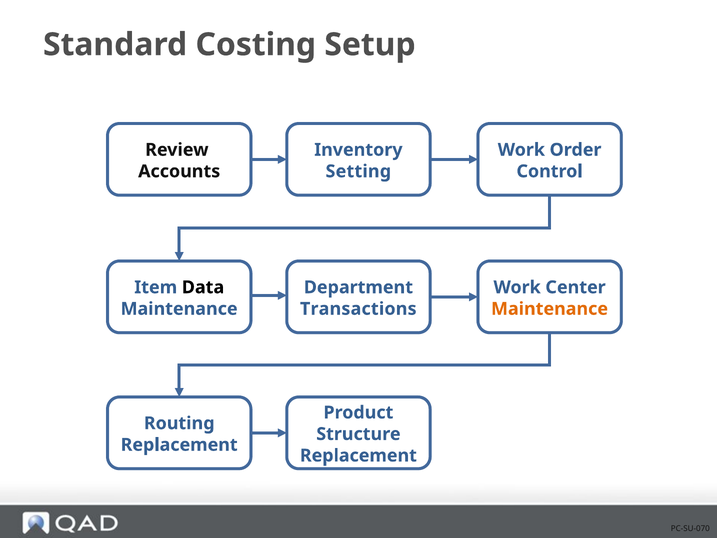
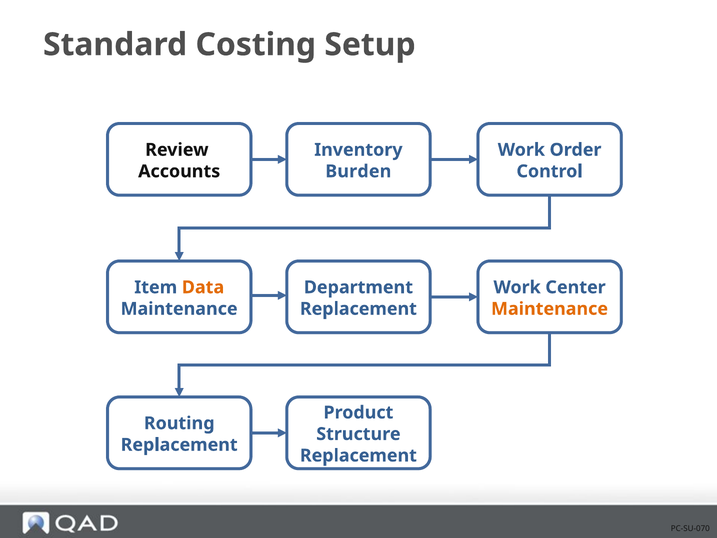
Setting: Setting -> Burden
Data colour: black -> orange
Transactions at (358, 309): Transactions -> Replacement
